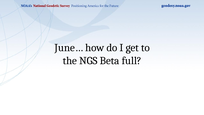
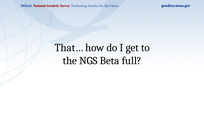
June…: June… -> That…
